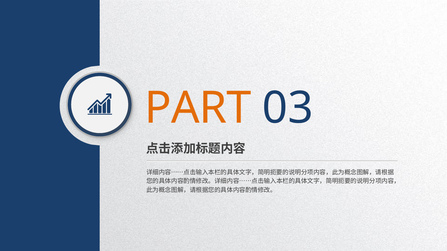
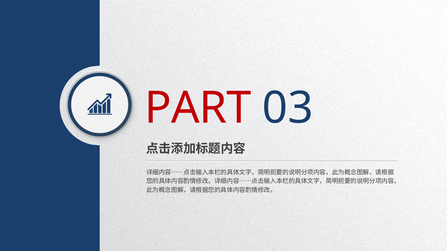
PART colour: orange -> red
